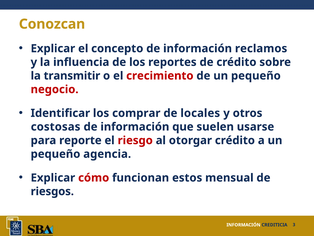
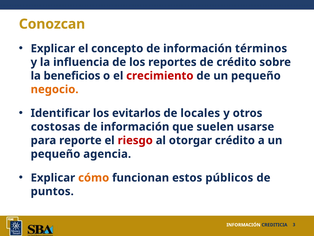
reclamos: reclamos -> términos
transmitir: transmitir -> beneficios
negocio colour: red -> orange
comprar: comprar -> evitarlos
cómo colour: red -> orange
mensual: mensual -> públicos
riesgos: riesgos -> puntos
